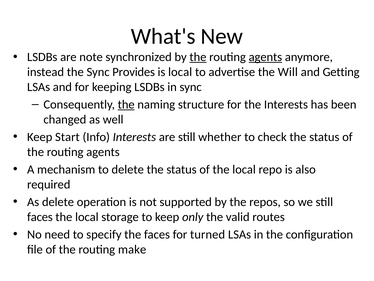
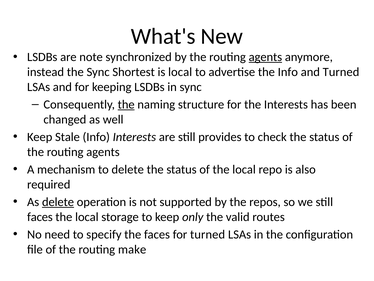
the at (198, 57) underline: present -> none
Provides: Provides -> Shortest
the Will: Will -> Info
and Getting: Getting -> Turned
Start: Start -> Stale
whether: whether -> provides
delete at (58, 202) underline: none -> present
